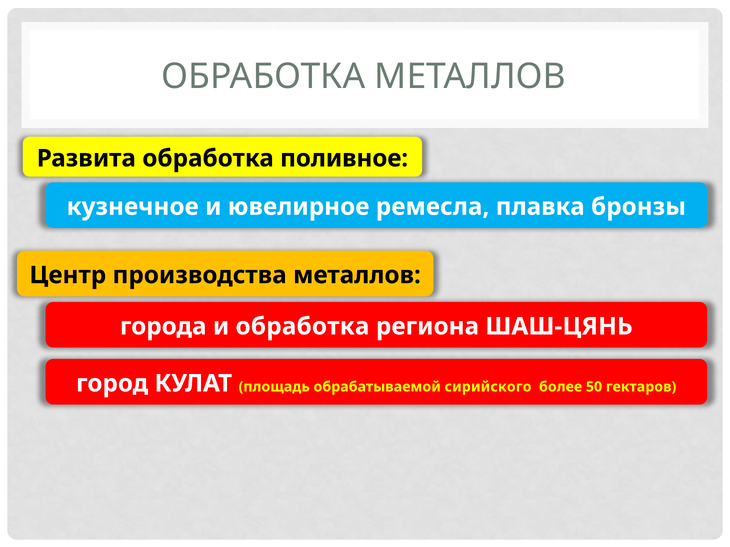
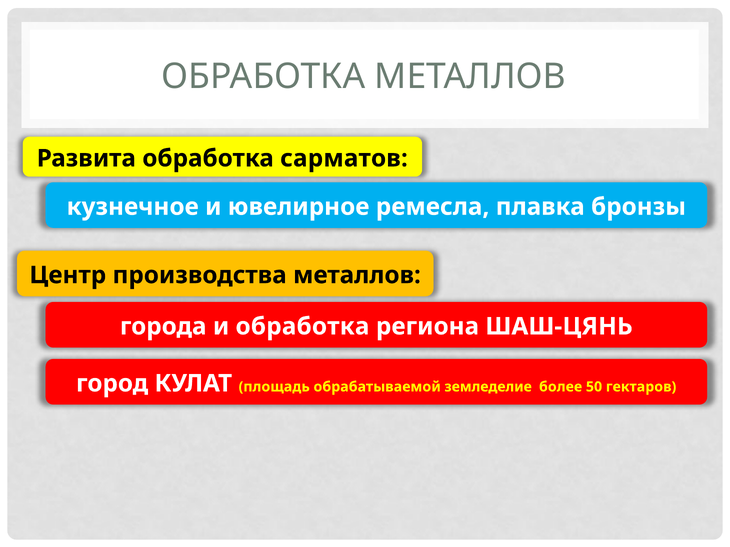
поливное: поливное -> сарматов
сирийского: сирийского -> земледелие
